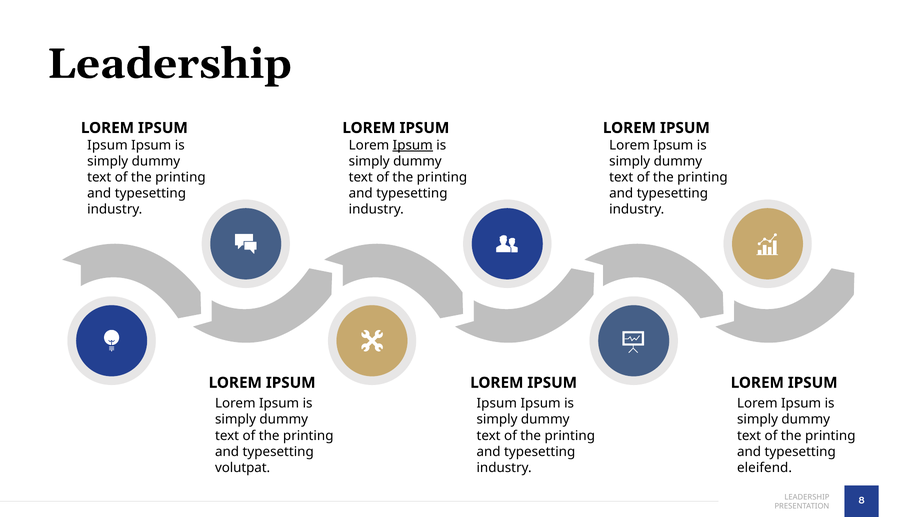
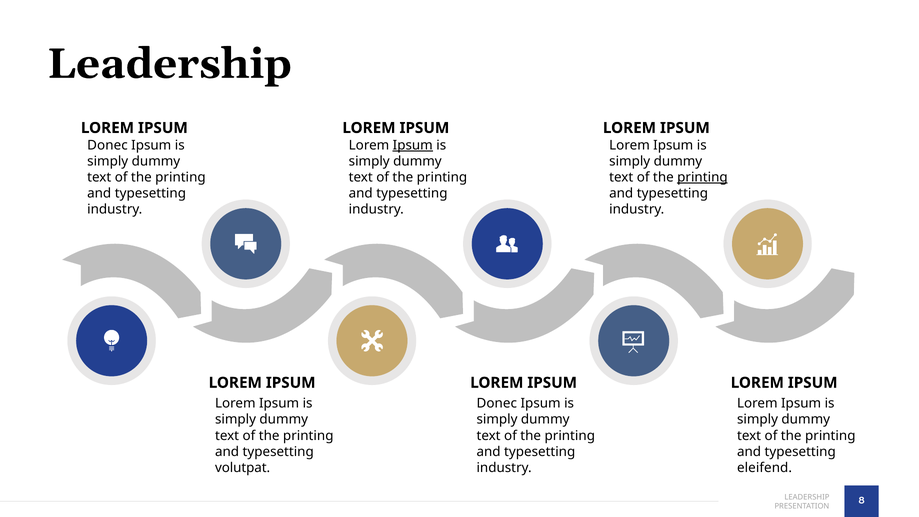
Ipsum at (107, 145): Ipsum -> Donec
printing at (702, 177) underline: none -> present
Ipsum at (497, 403): Ipsum -> Donec
